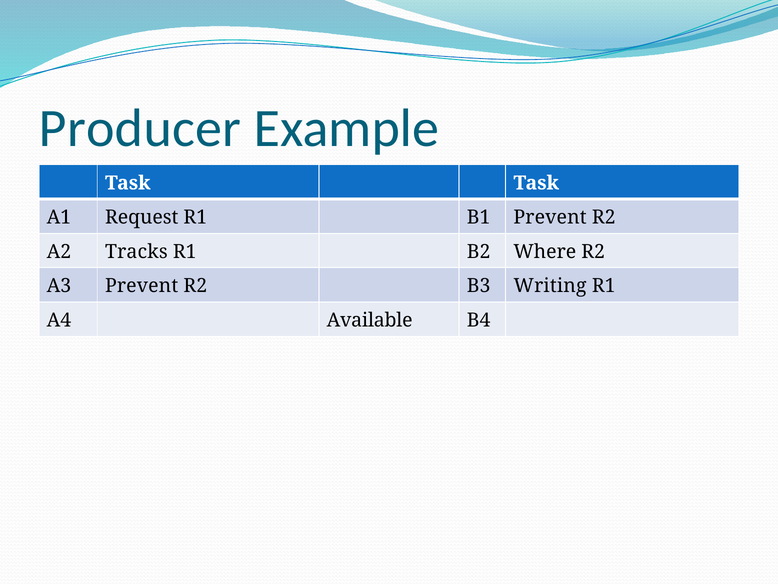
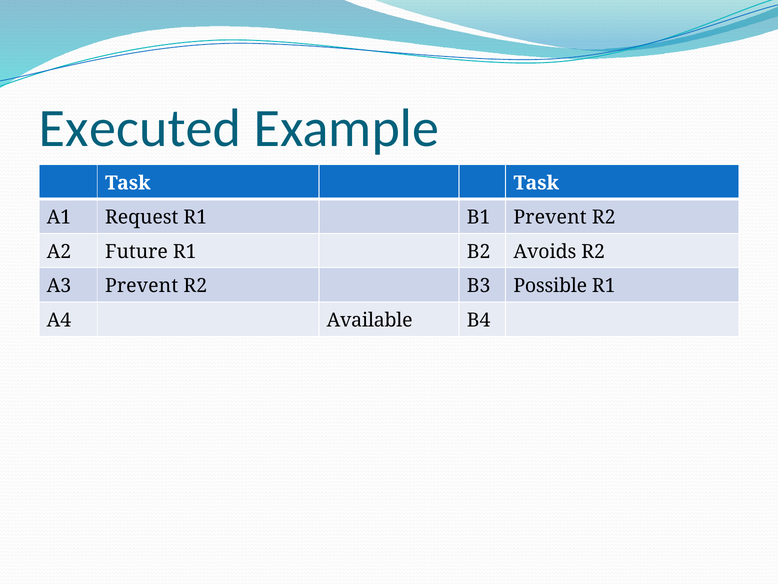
Producer: Producer -> Executed
Tracks: Tracks -> Future
Where: Where -> Avoids
Writing: Writing -> Possible
